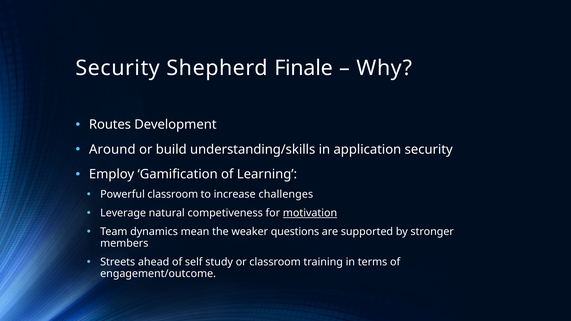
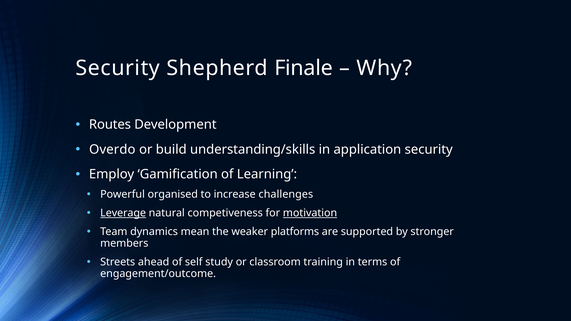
Around: Around -> Overdo
Powerful classroom: classroom -> organised
Leverage underline: none -> present
questions: questions -> platforms
